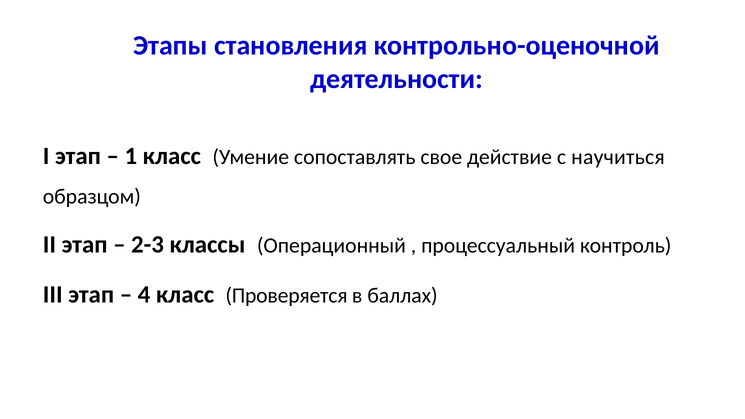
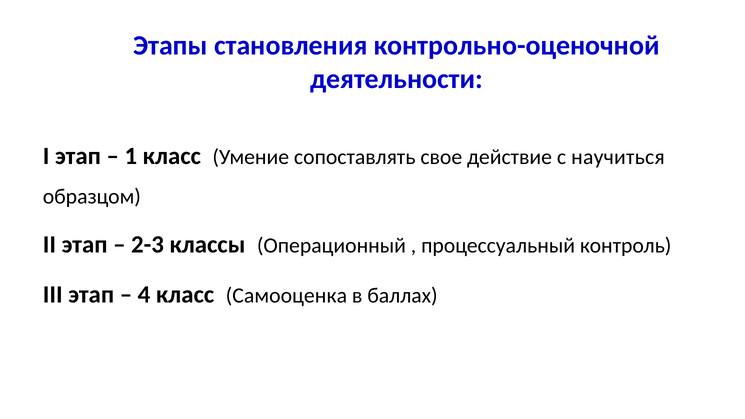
Проверяется: Проверяется -> Самооценка
